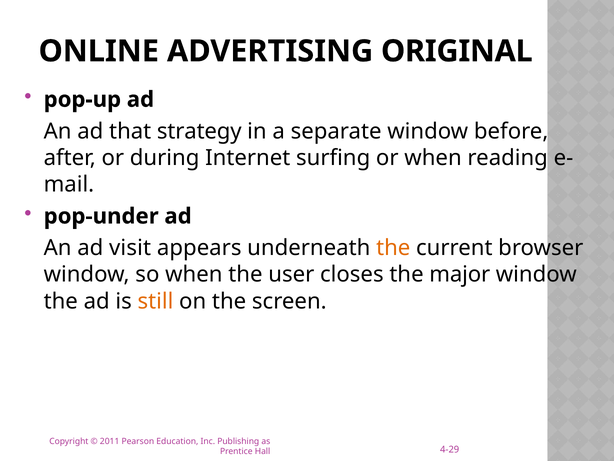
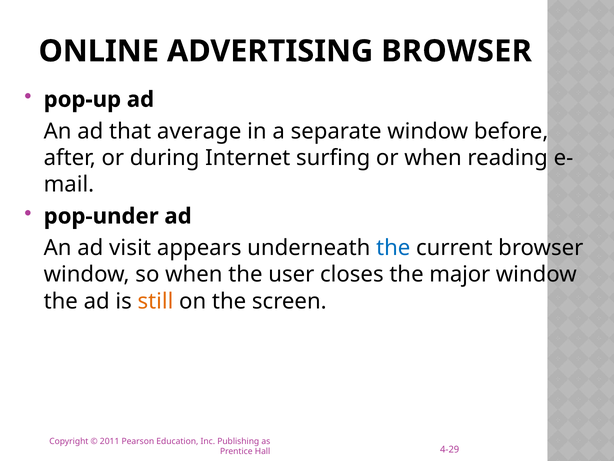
ADVERTISING ORIGINAL: ORIGINAL -> BROWSER
strategy: strategy -> average
the at (393, 248) colour: orange -> blue
